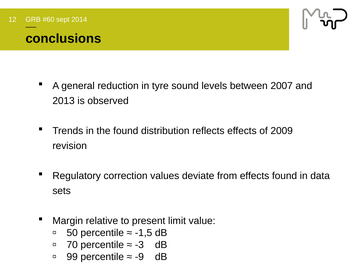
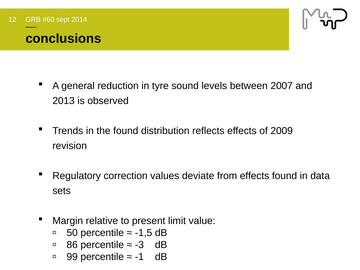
70: 70 -> 86
-9: -9 -> -1
